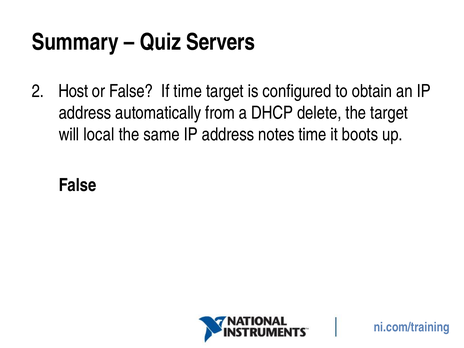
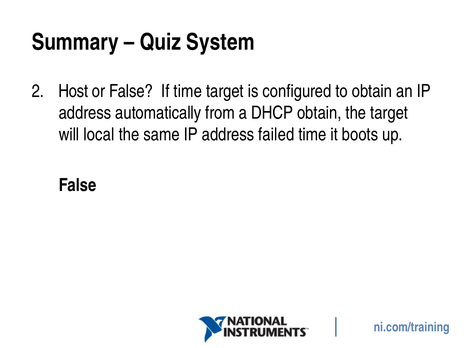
Servers: Servers -> System
DHCP delete: delete -> obtain
notes: notes -> failed
